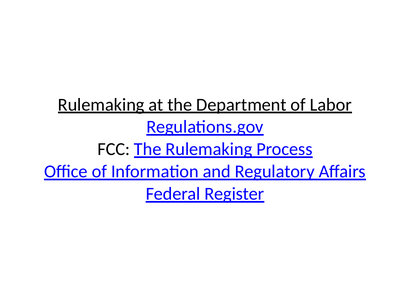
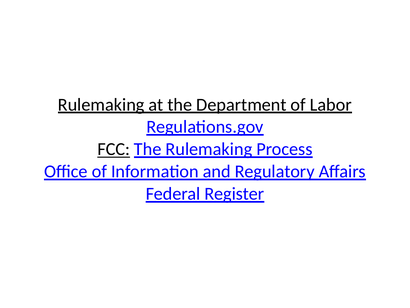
FCC underline: none -> present
